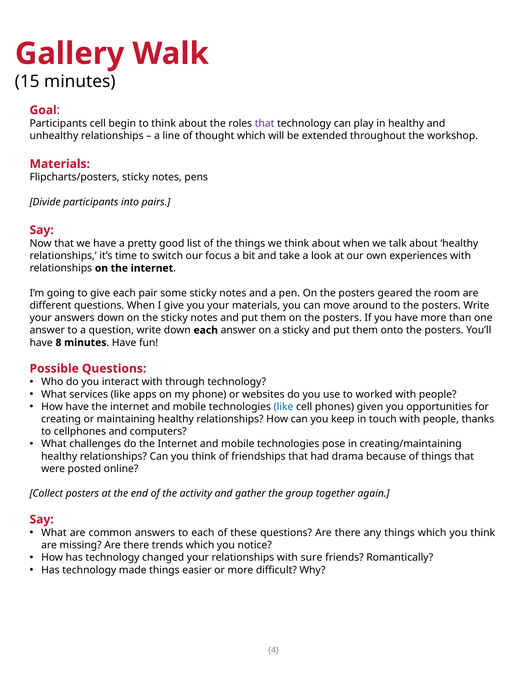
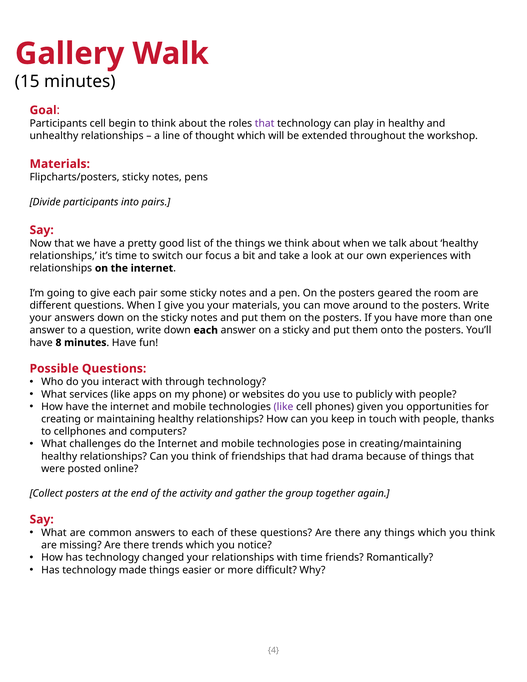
worked: worked -> publicly
like at (283, 407) colour: blue -> purple
with sure: sure -> time
